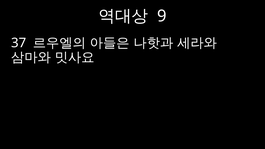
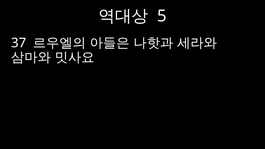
9: 9 -> 5
